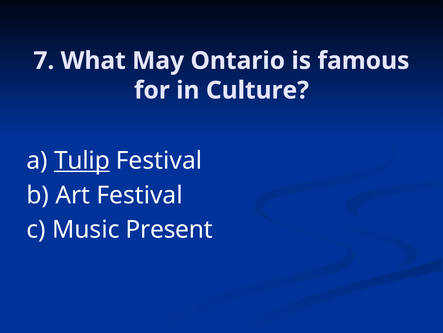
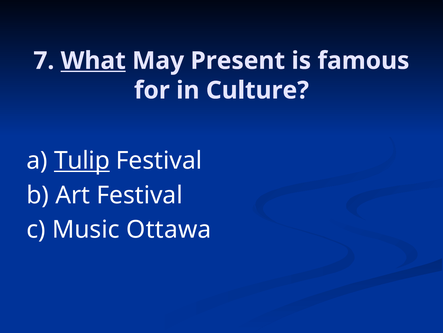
What underline: none -> present
Ontario: Ontario -> Present
Present: Present -> Ottawa
